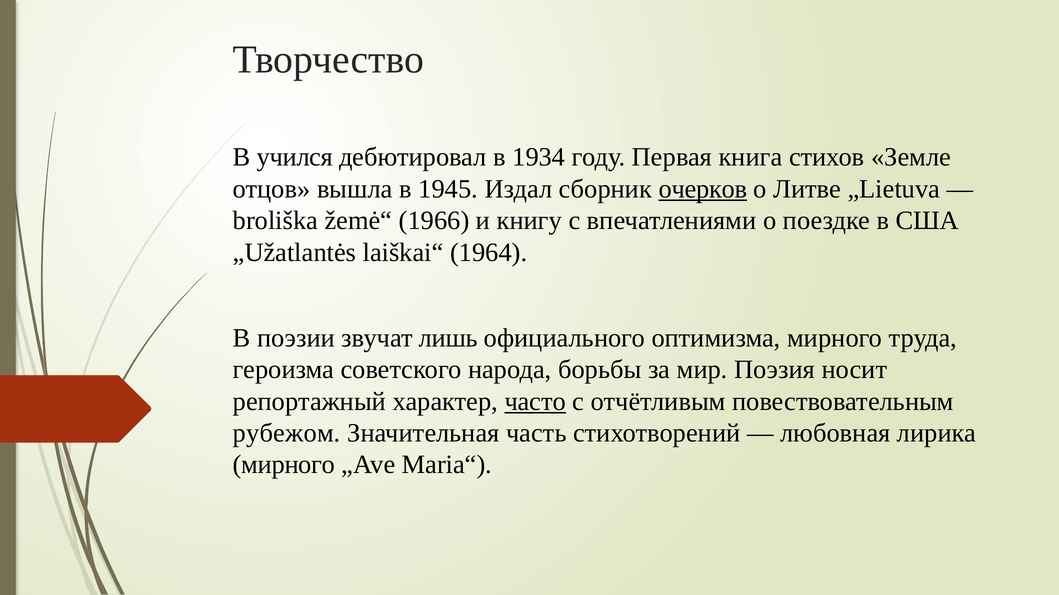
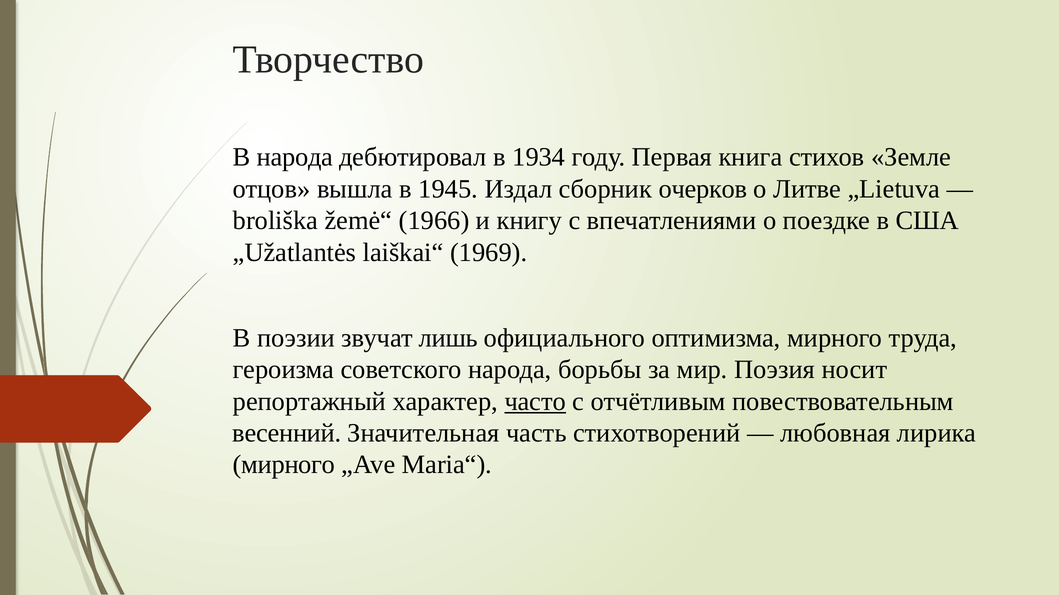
В учился: учился -> народа
очерков underline: present -> none
1964: 1964 -> 1969
рубежом: рубежом -> весенний
